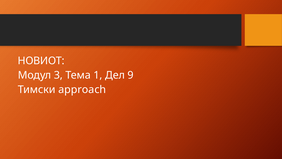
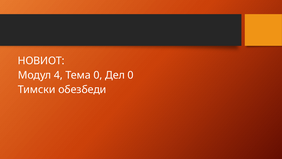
3: 3 -> 4
Тема 1: 1 -> 0
Дел 9: 9 -> 0
approach: approach -> обезбеди
